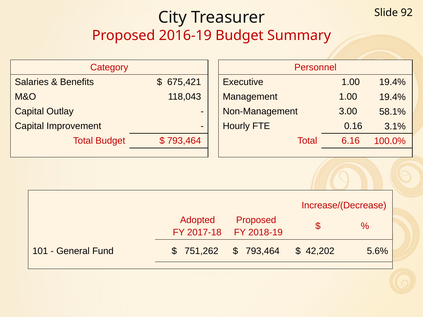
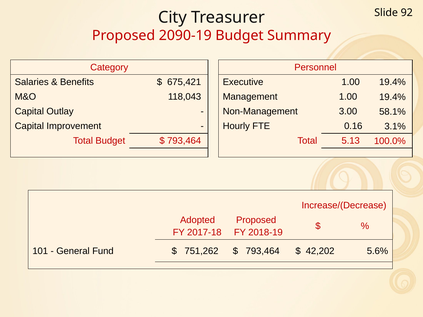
2016-19: 2016-19 -> 2090-19
6.16: 6.16 -> 5.13
